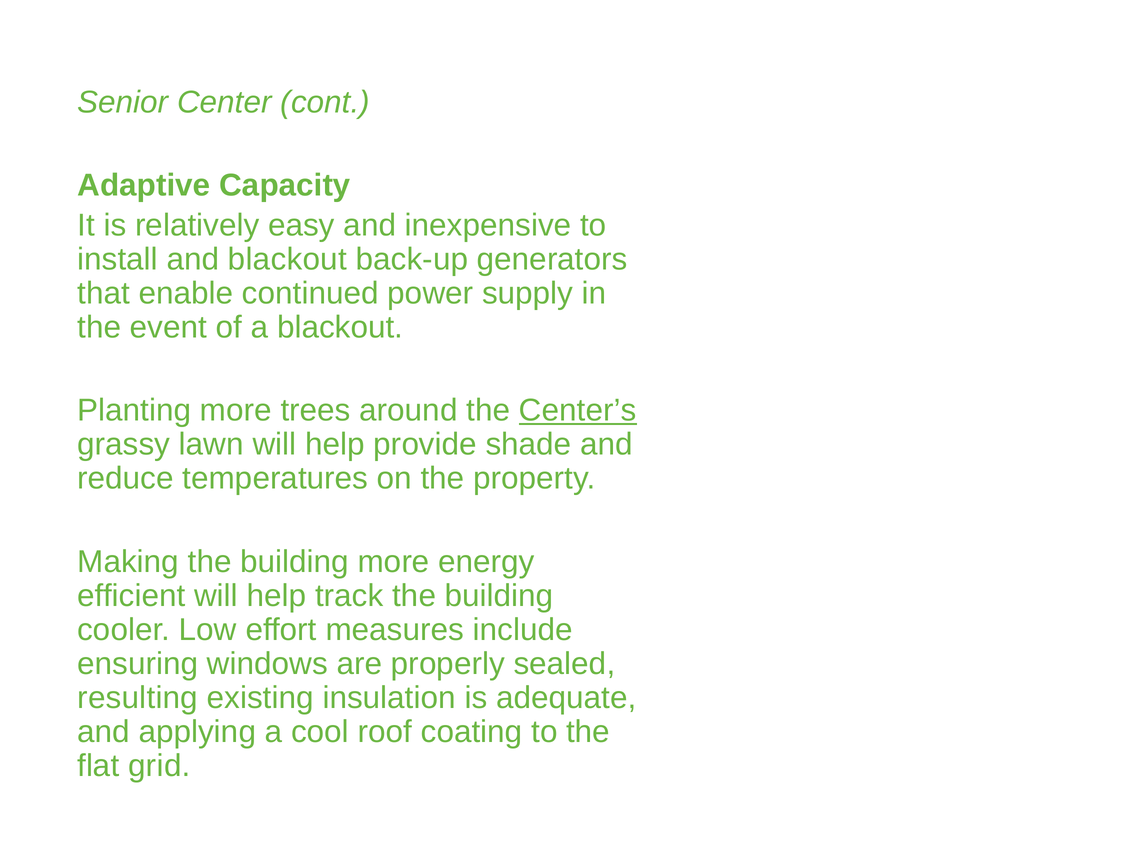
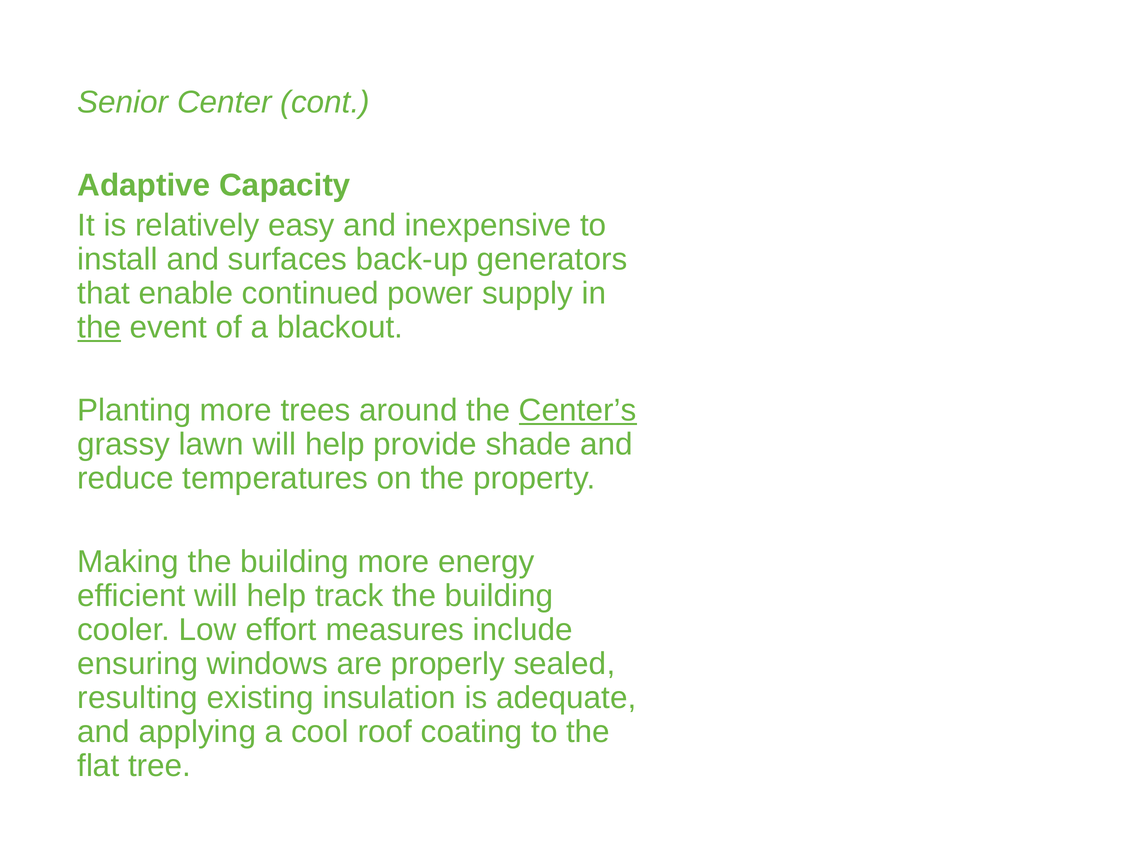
and blackout: blackout -> surfaces
the at (99, 327) underline: none -> present
grid: grid -> tree
